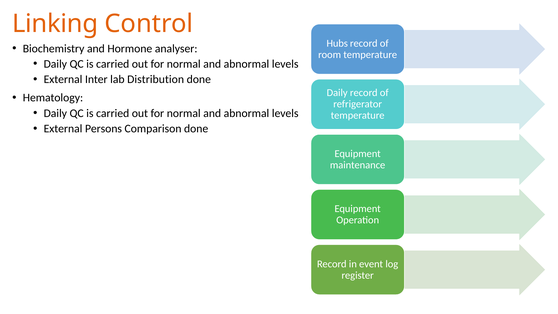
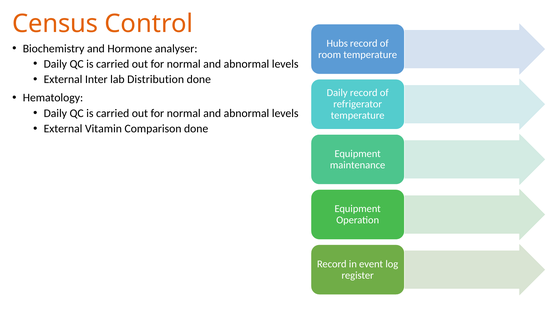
Linking: Linking -> Census
Persons: Persons -> Vitamin
